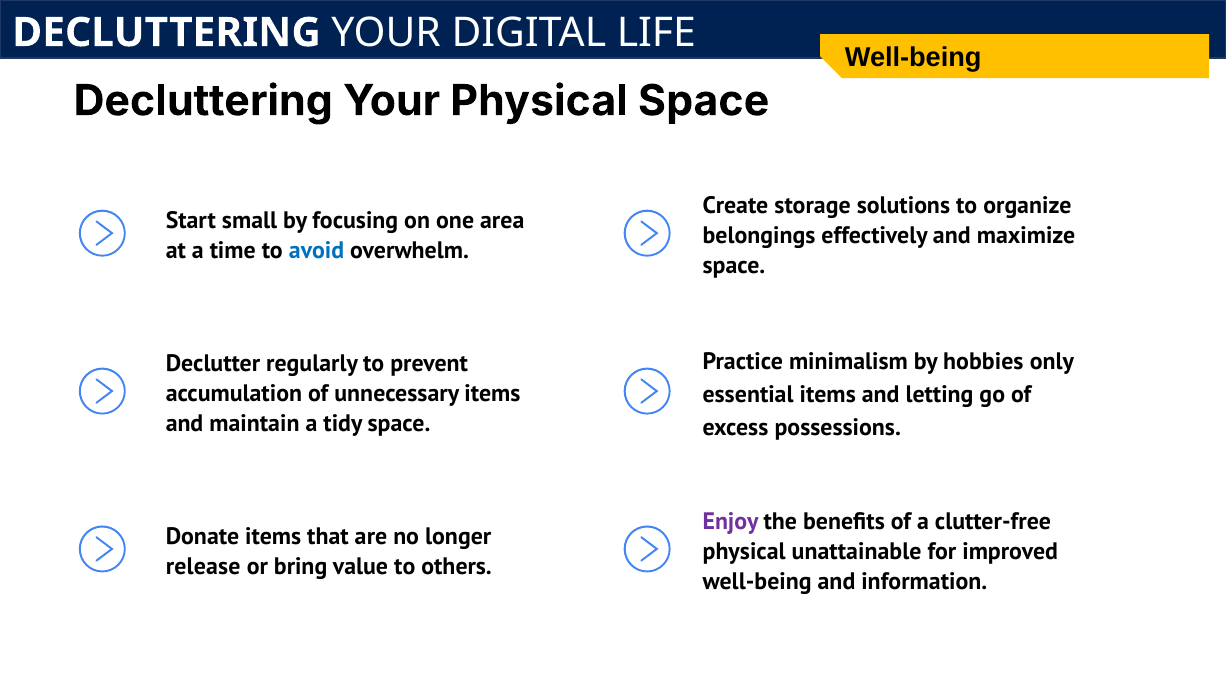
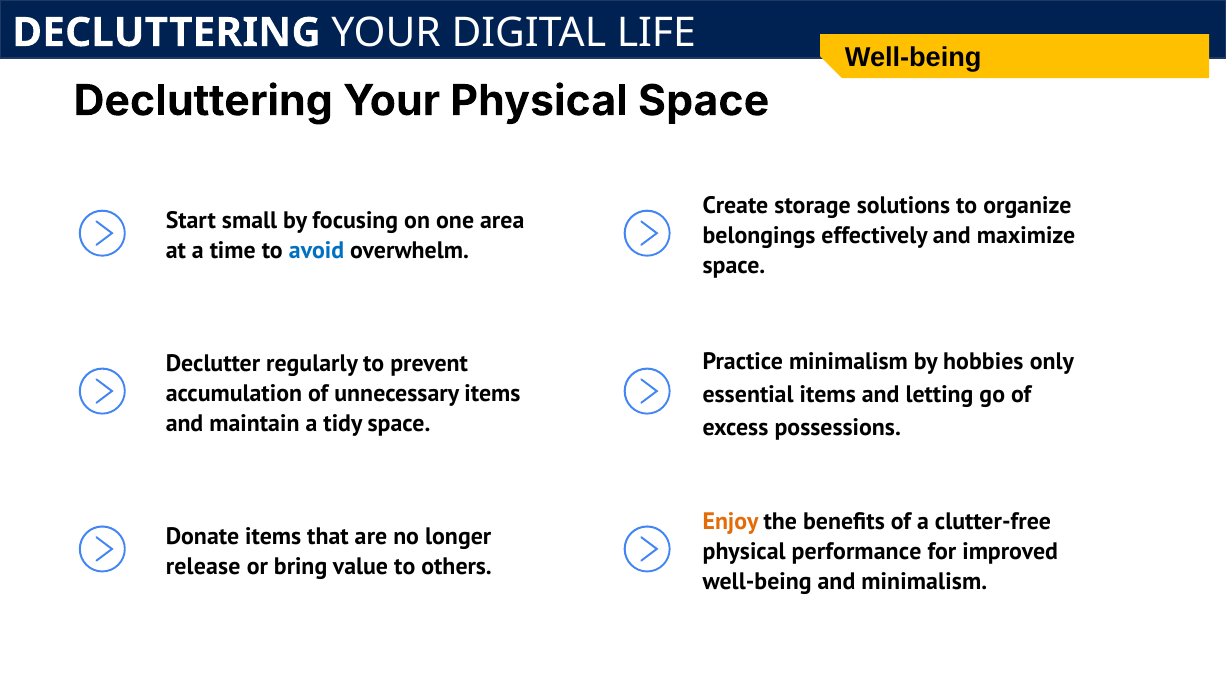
Enjoy colour: purple -> orange
unattainable: unattainable -> performance
and information: information -> minimalism
